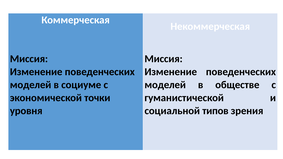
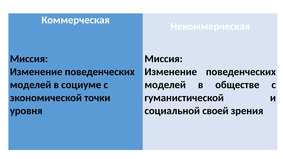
типов: типов -> своей
